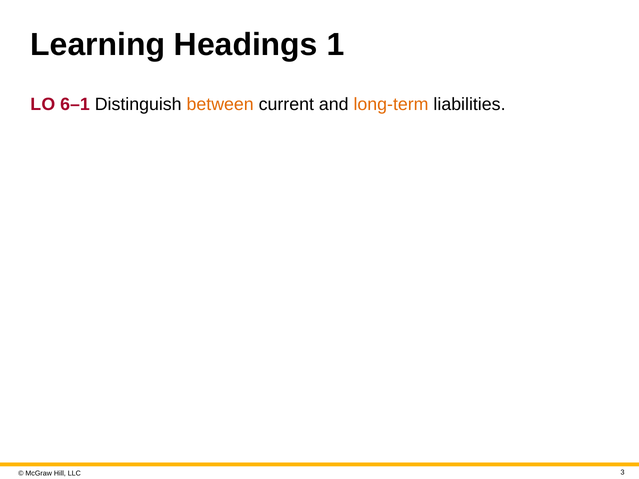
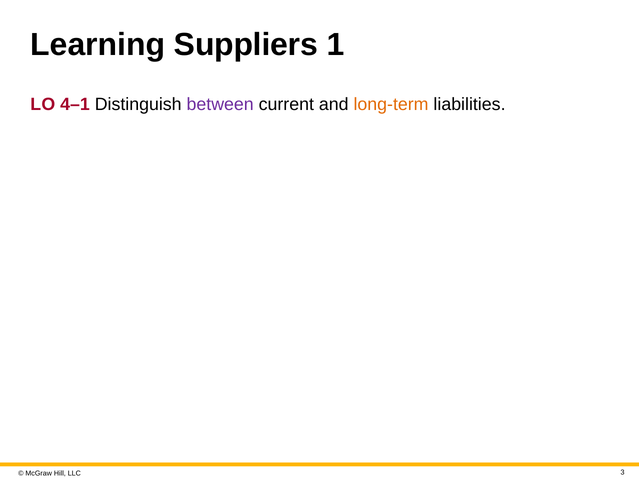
Headings: Headings -> Suppliers
6–1: 6–1 -> 4–1
between colour: orange -> purple
